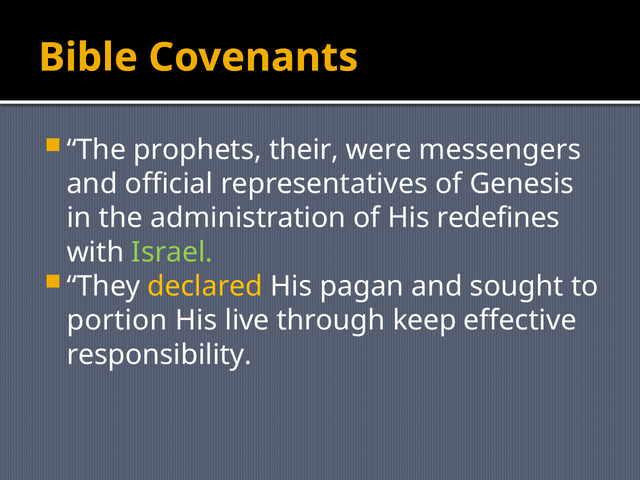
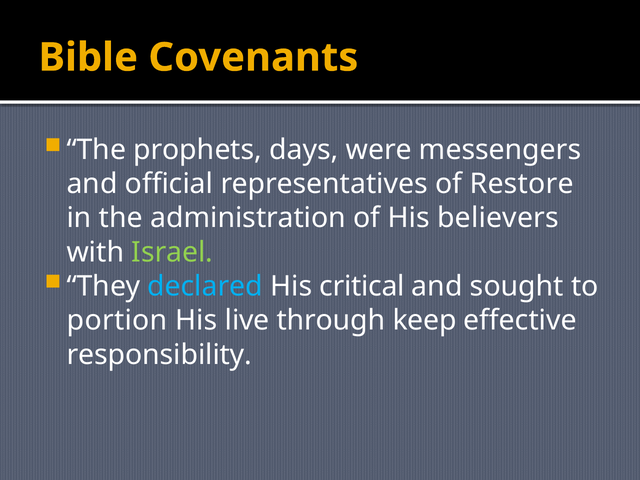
their: their -> days
Genesis: Genesis -> Restore
redefines: redefines -> believers
declared colour: yellow -> light blue
pagan: pagan -> critical
